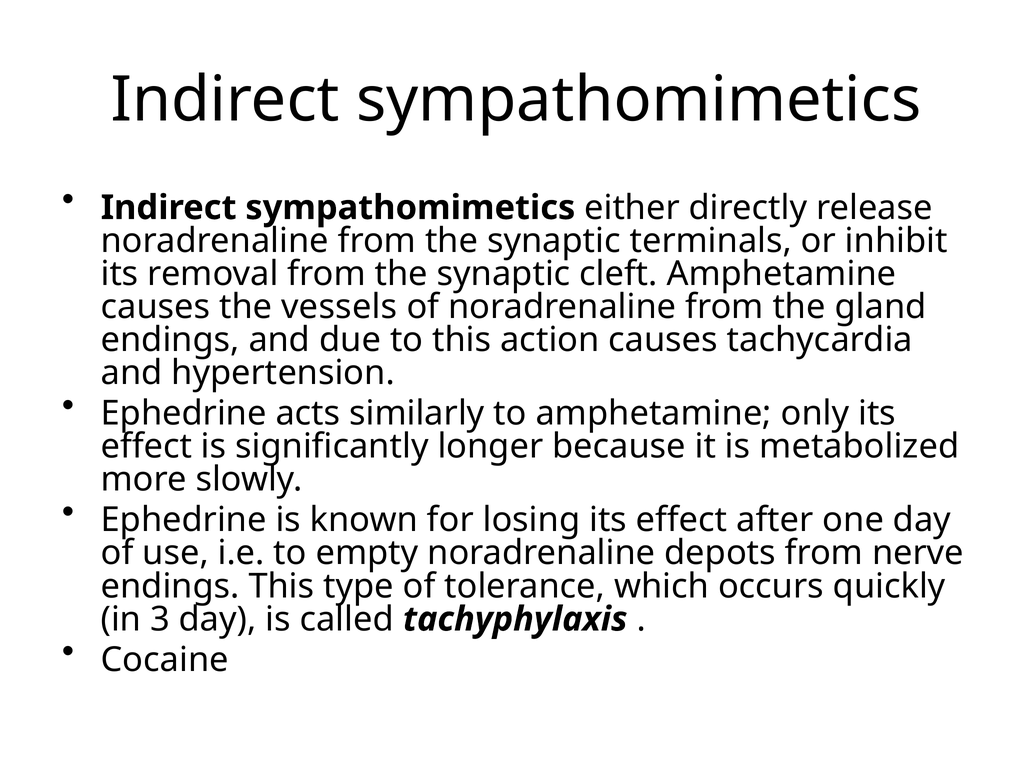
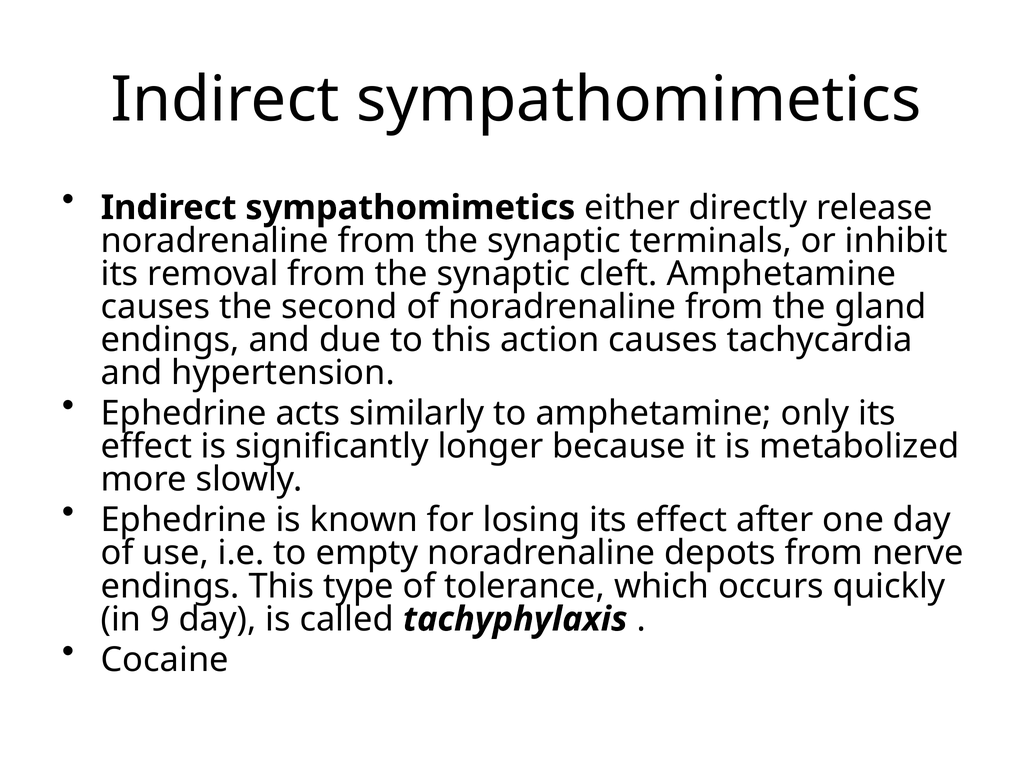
vessels: vessels -> second
3: 3 -> 9
